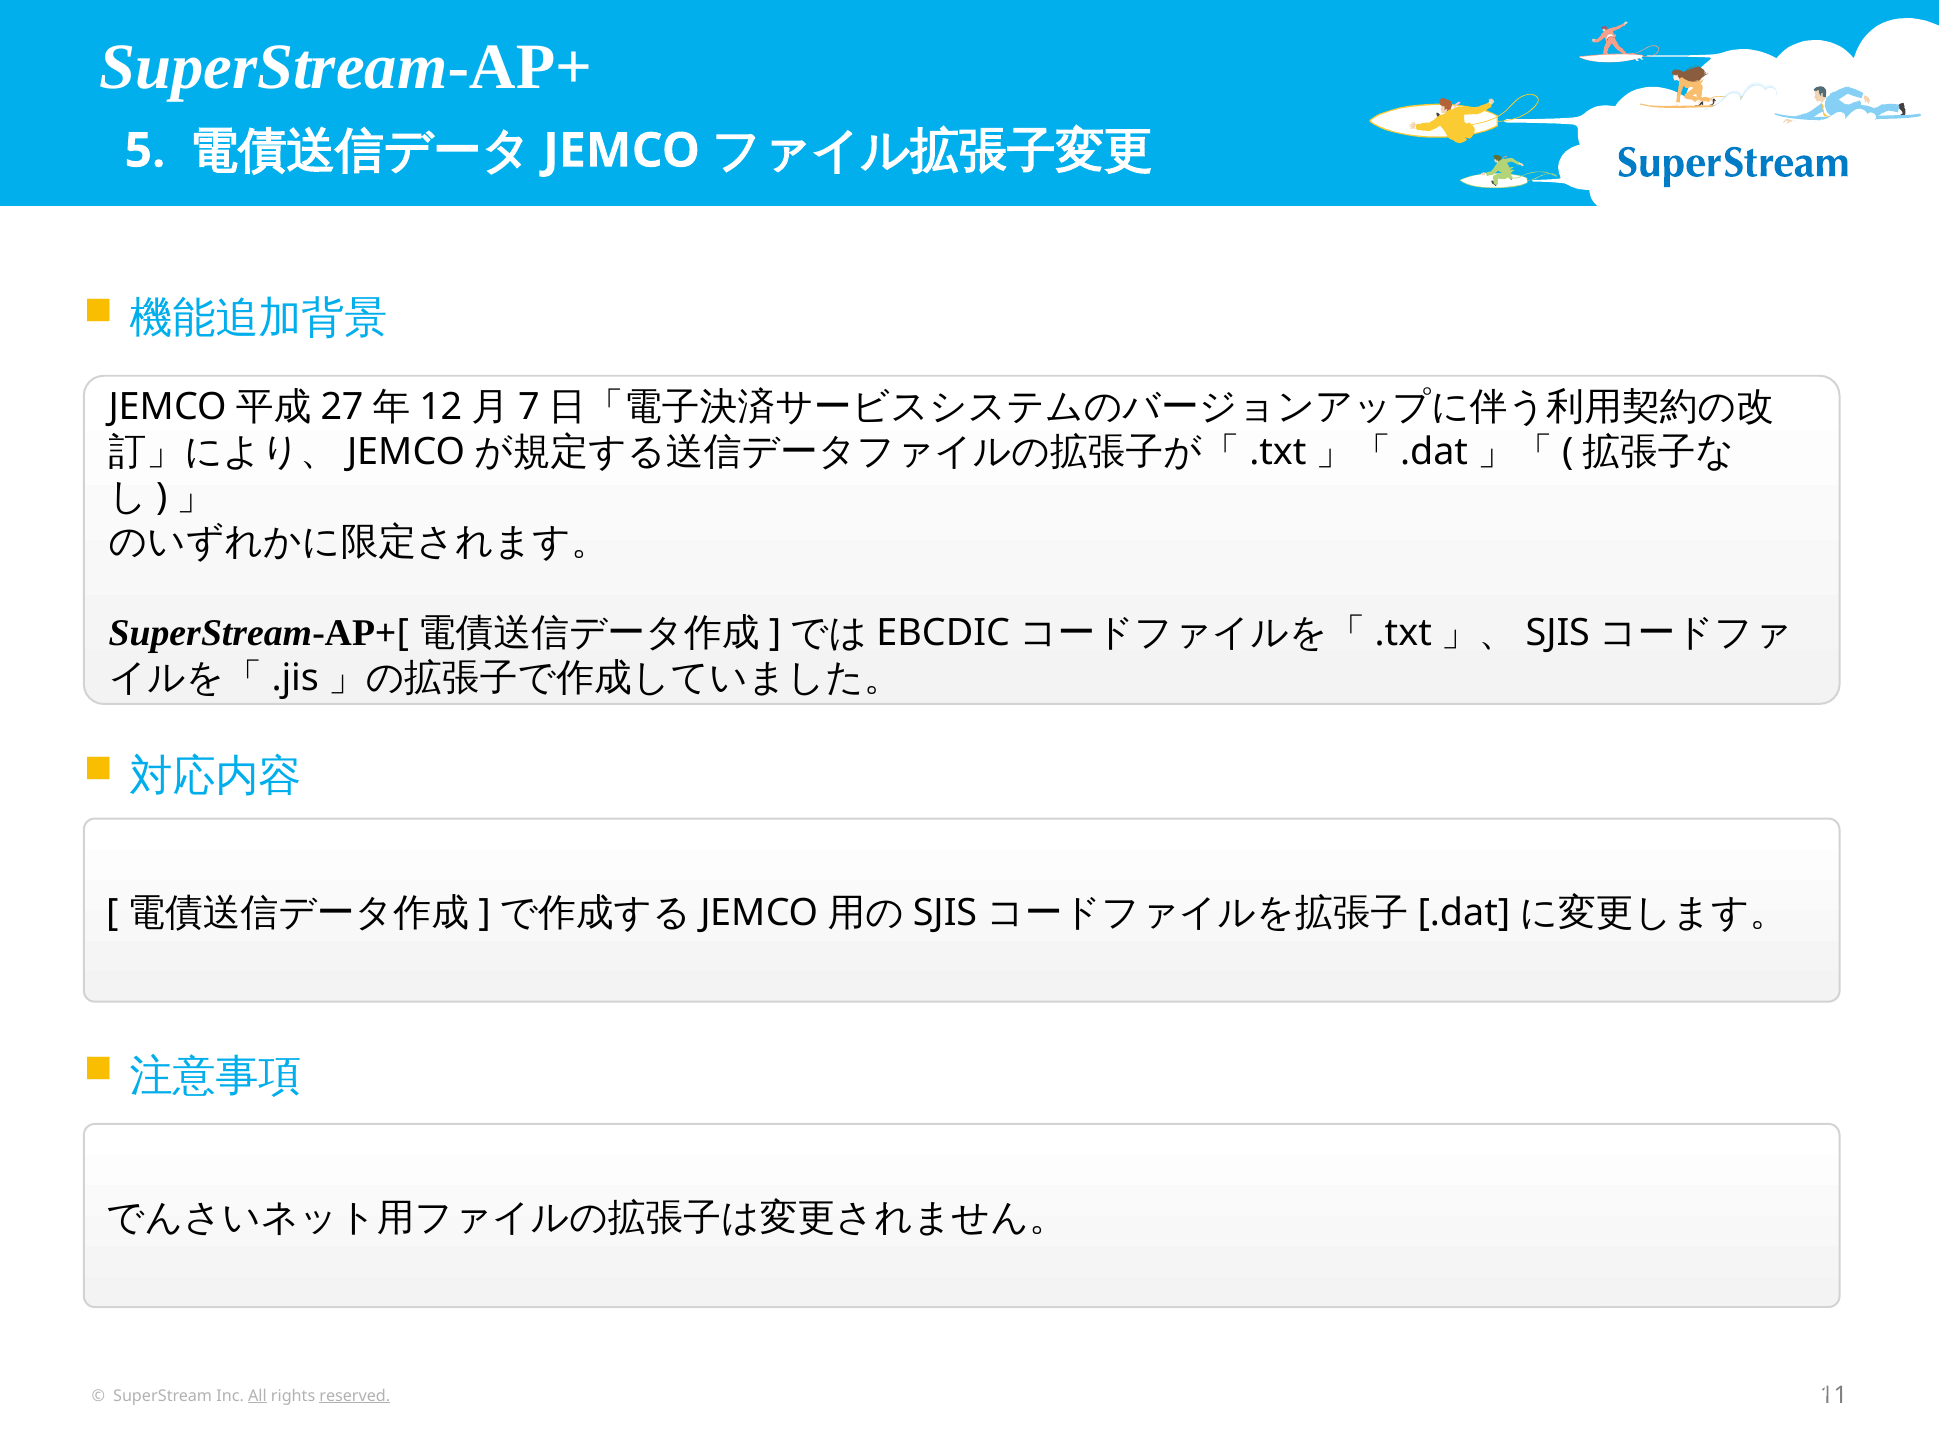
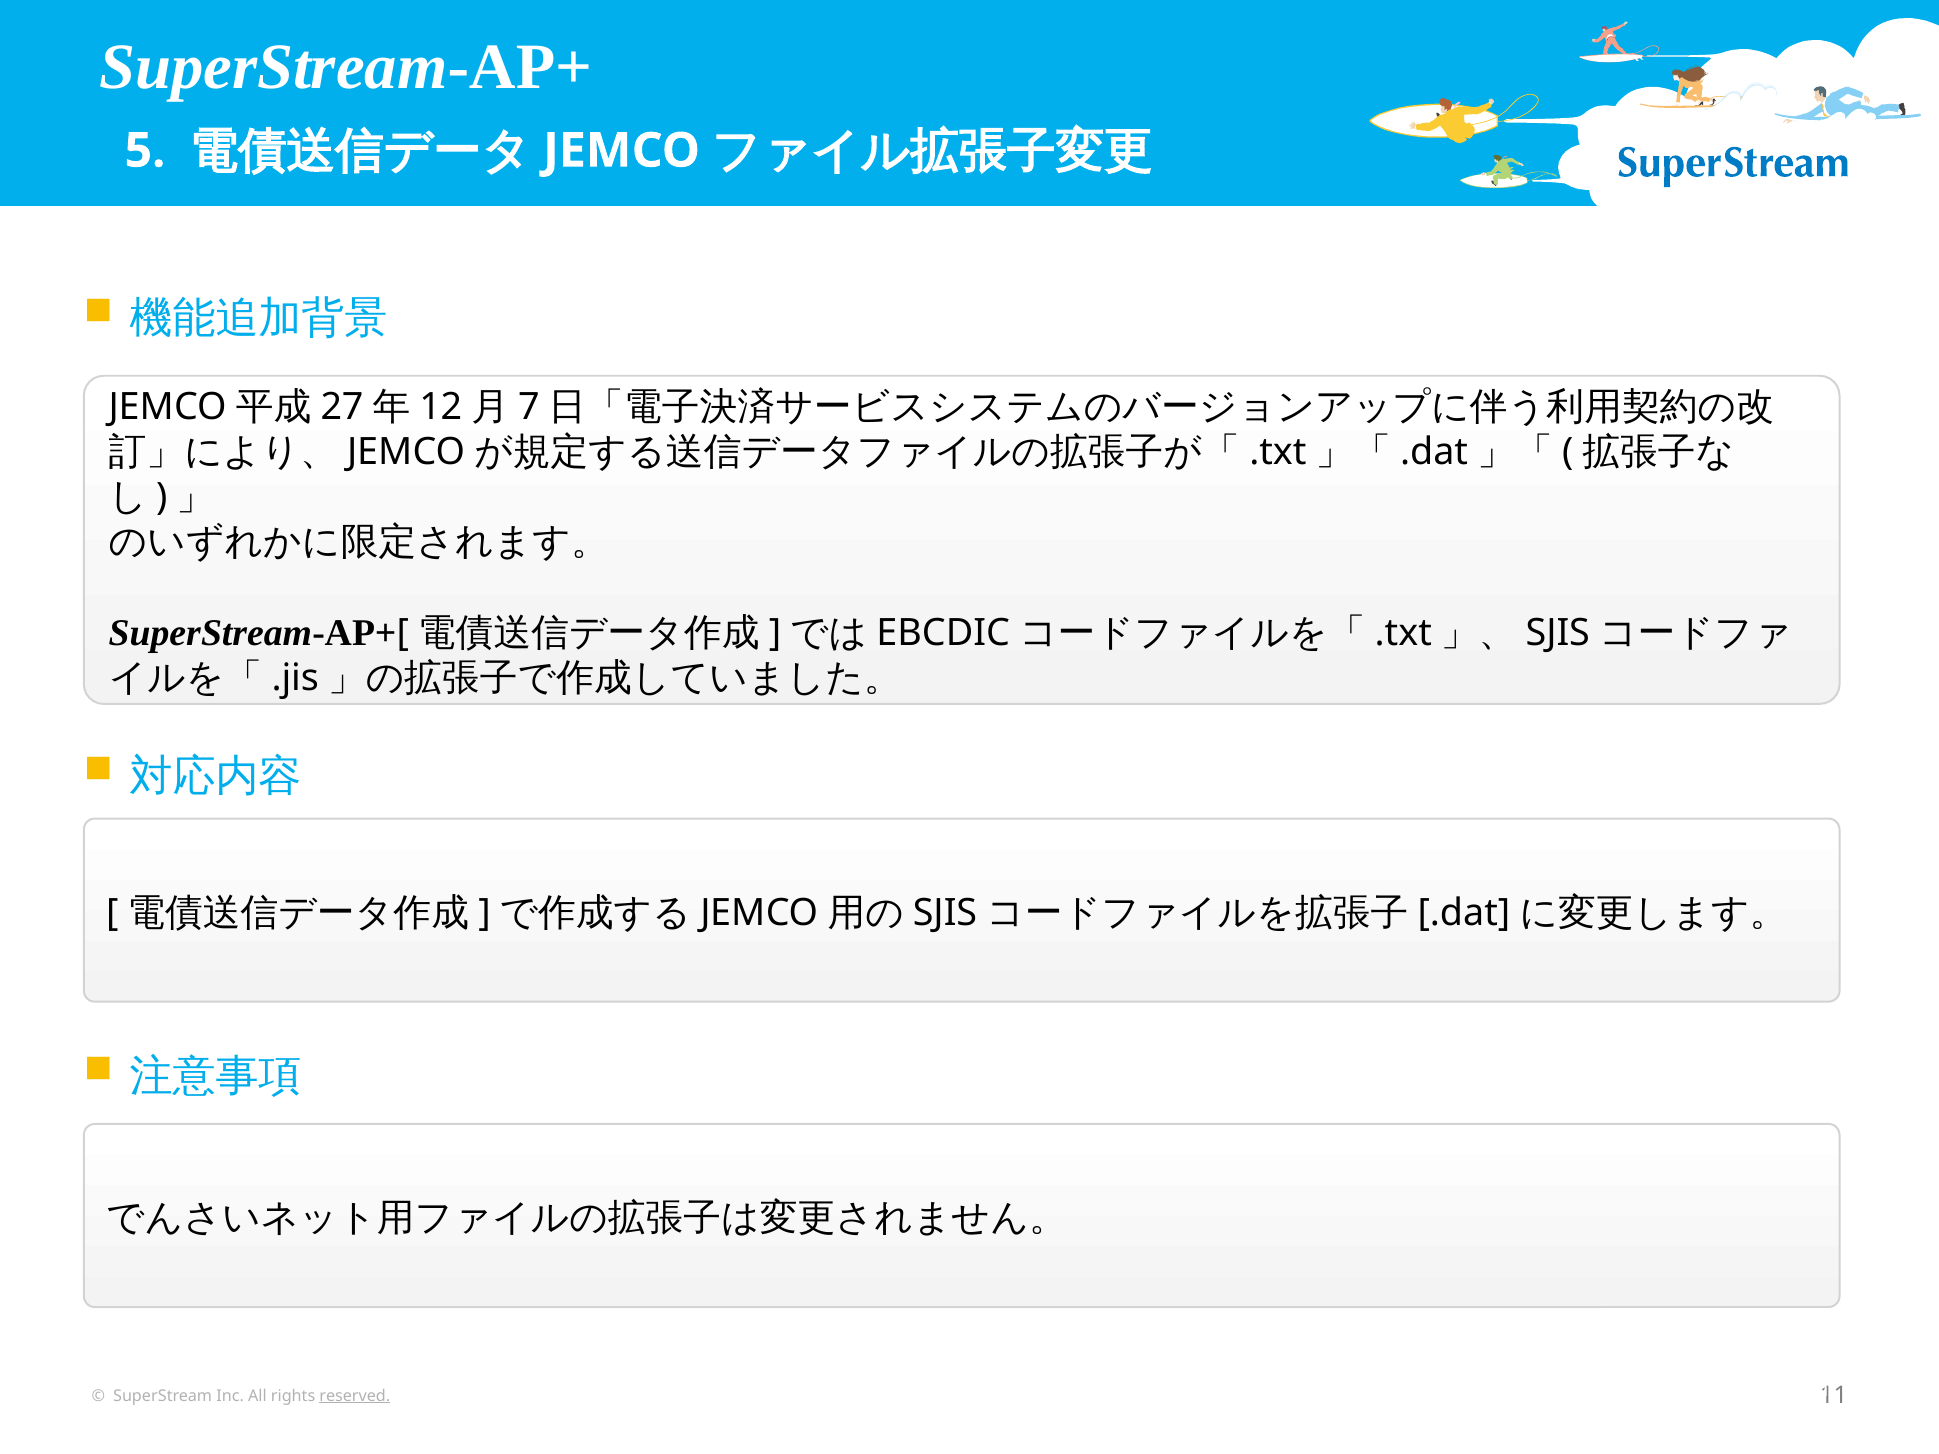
All underline: present -> none
